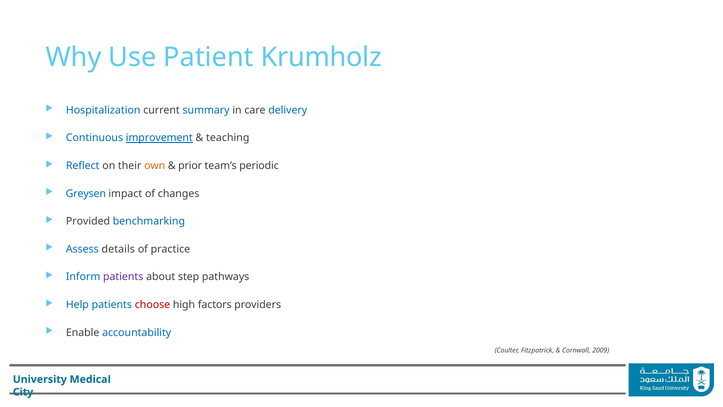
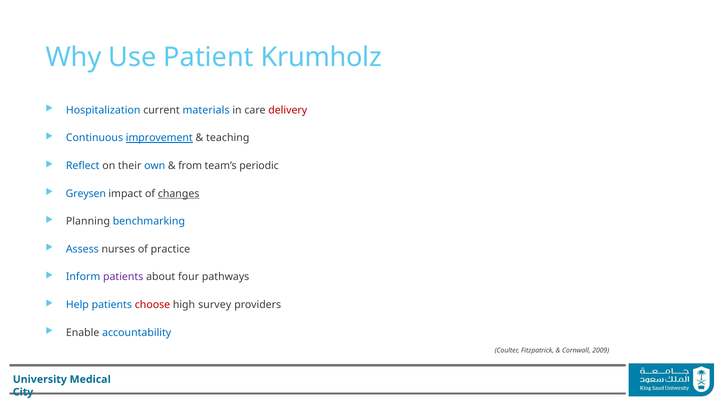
summary: summary -> materials
delivery colour: blue -> red
own colour: orange -> blue
prior: prior -> from
changes underline: none -> present
Provided: Provided -> Planning
details: details -> nurses
step: step -> four
factors: factors -> survey
